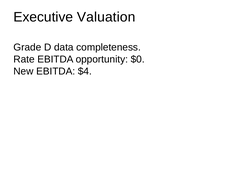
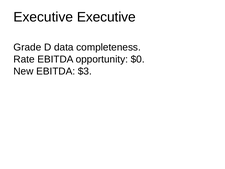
Executive Valuation: Valuation -> Executive
$4: $4 -> $3
